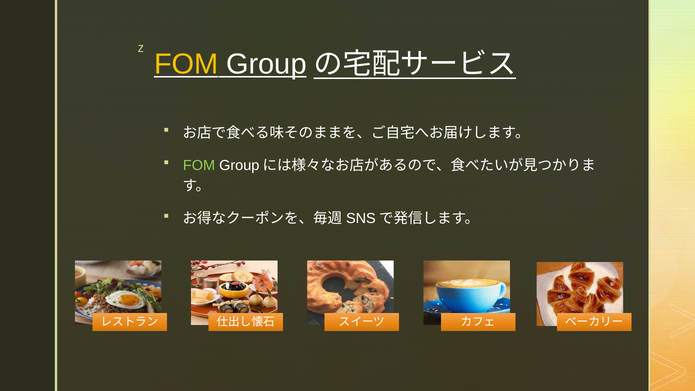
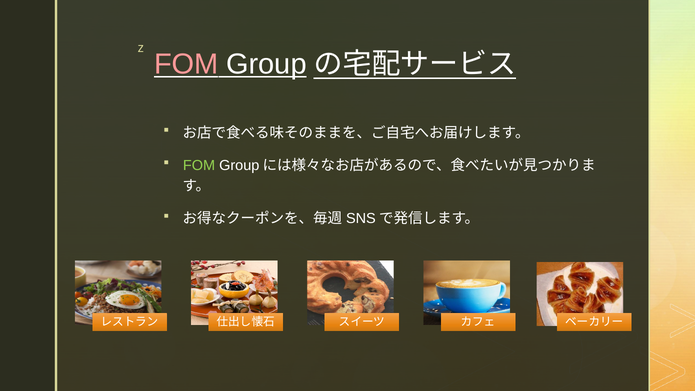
FOM at (186, 64) colour: yellow -> pink
